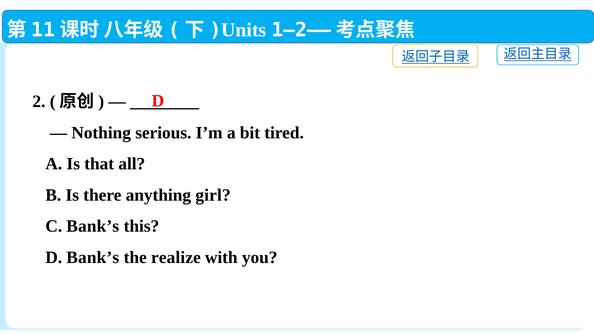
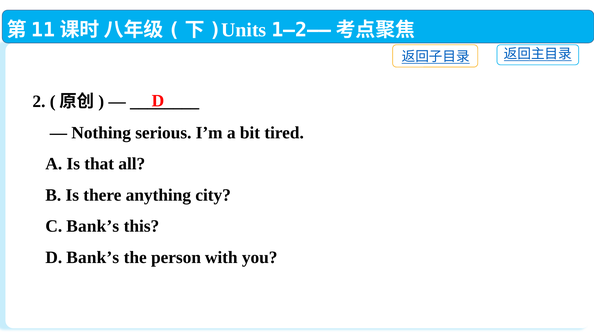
girl: girl -> city
realize: realize -> person
